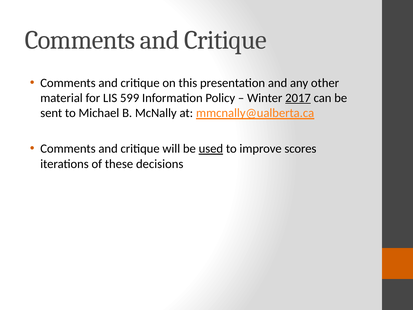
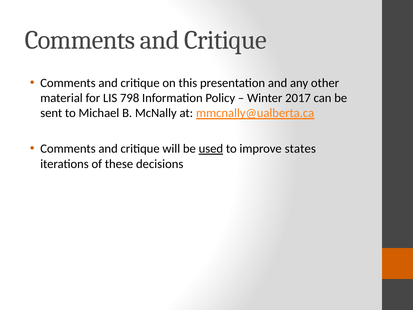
599: 599 -> 798
2017 underline: present -> none
scores: scores -> states
